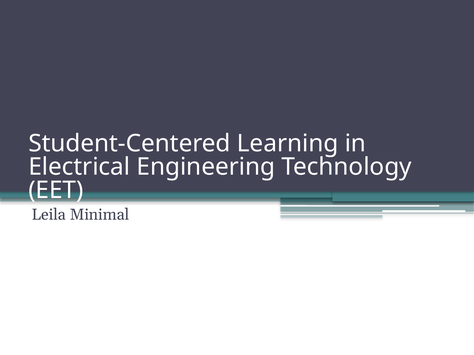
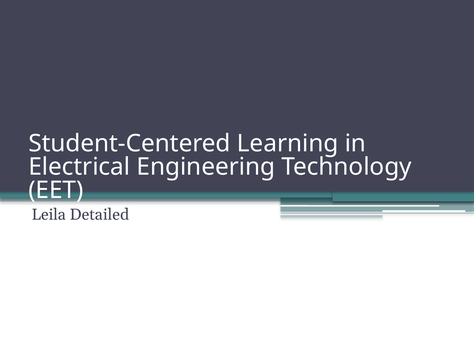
Minimal: Minimal -> Detailed
